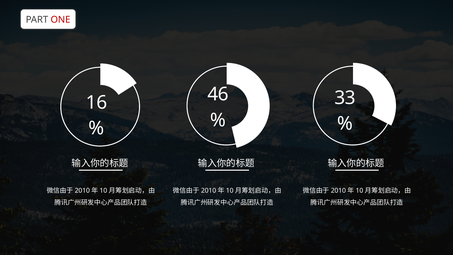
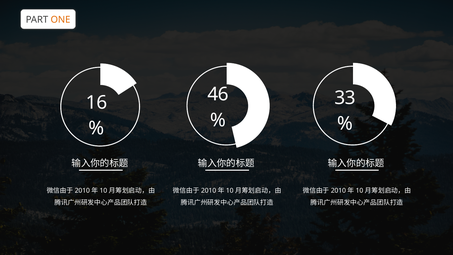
ONE colour: red -> orange
